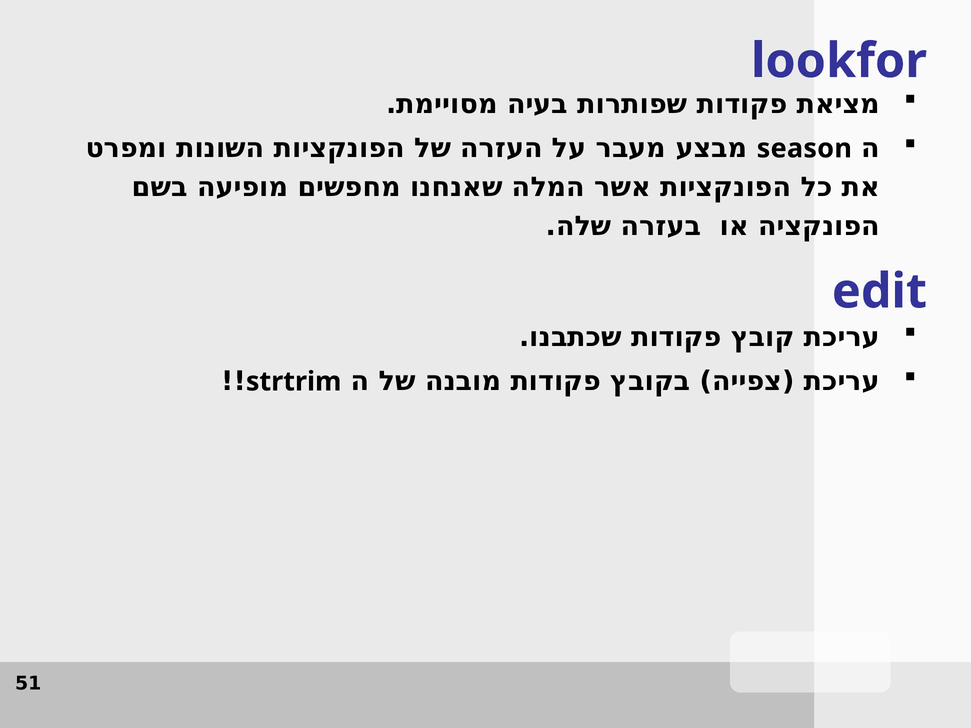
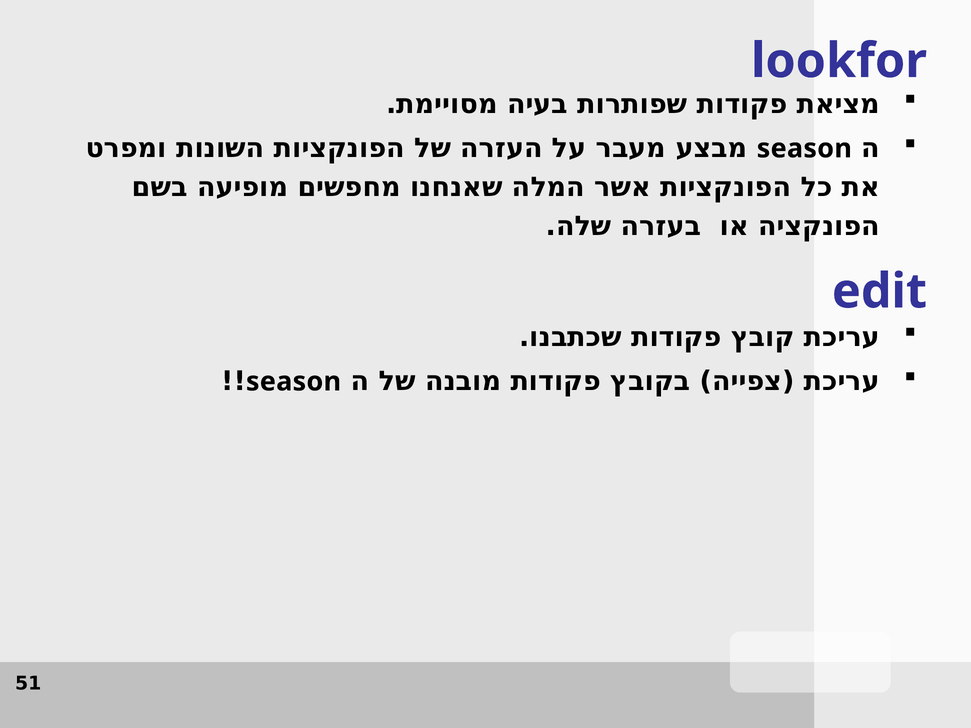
strtrim at (294, 382): strtrim -> season
